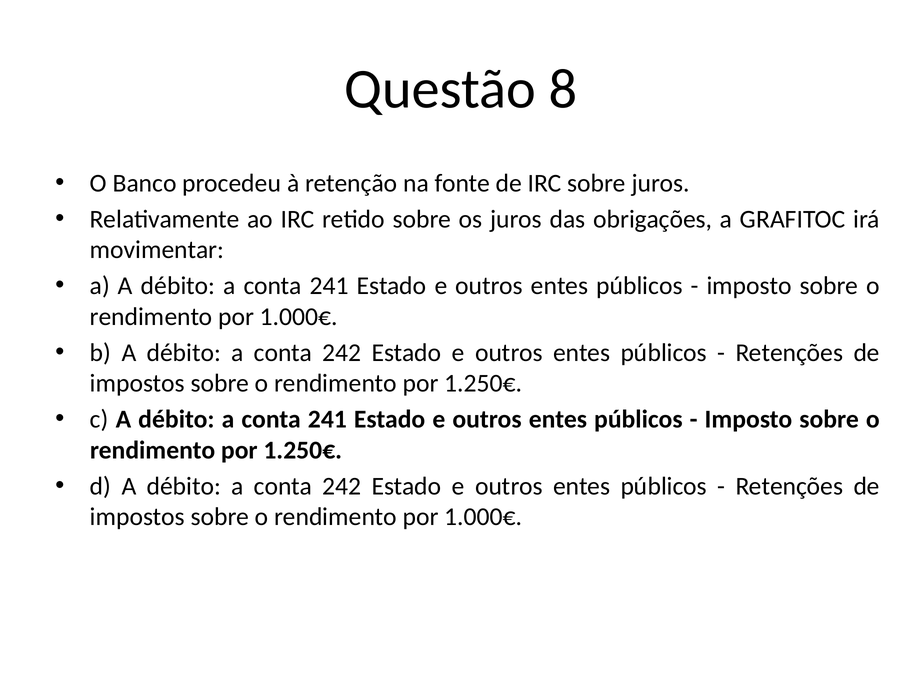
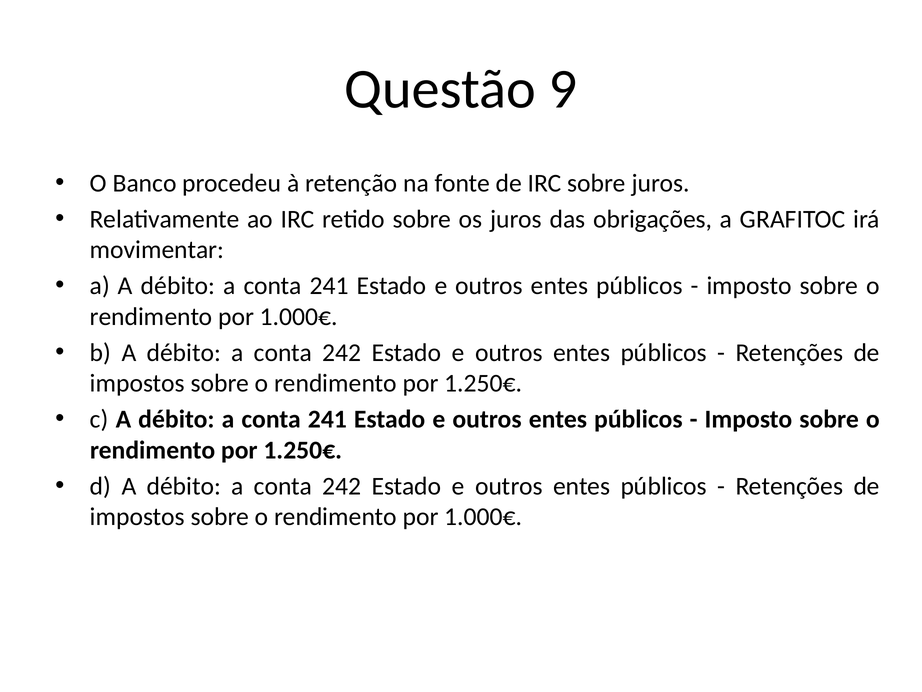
8: 8 -> 9
